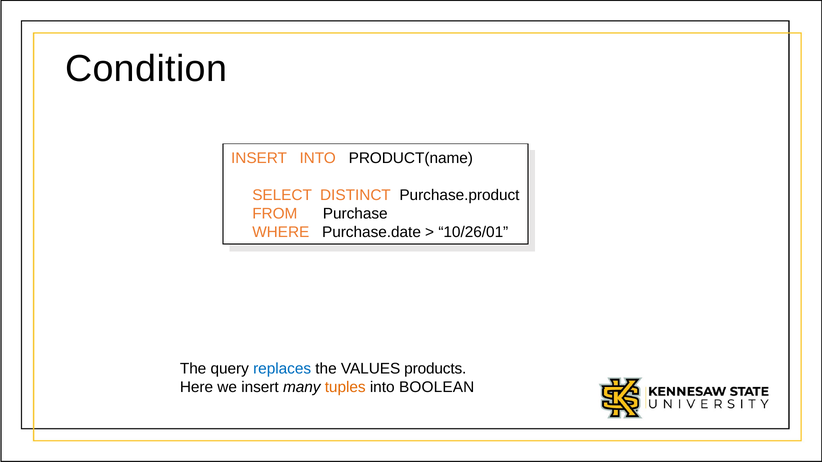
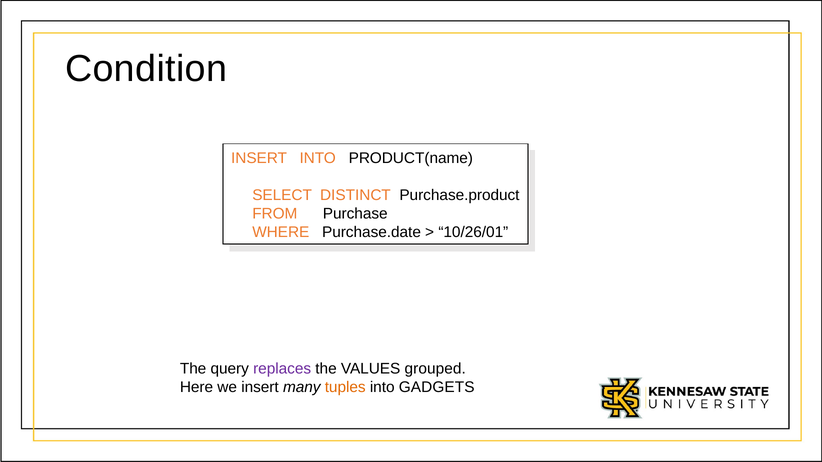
replaces colour: blue -> purple
products: products -> grouped
BOOLEAN: BOOLEAN -> GADGETS
